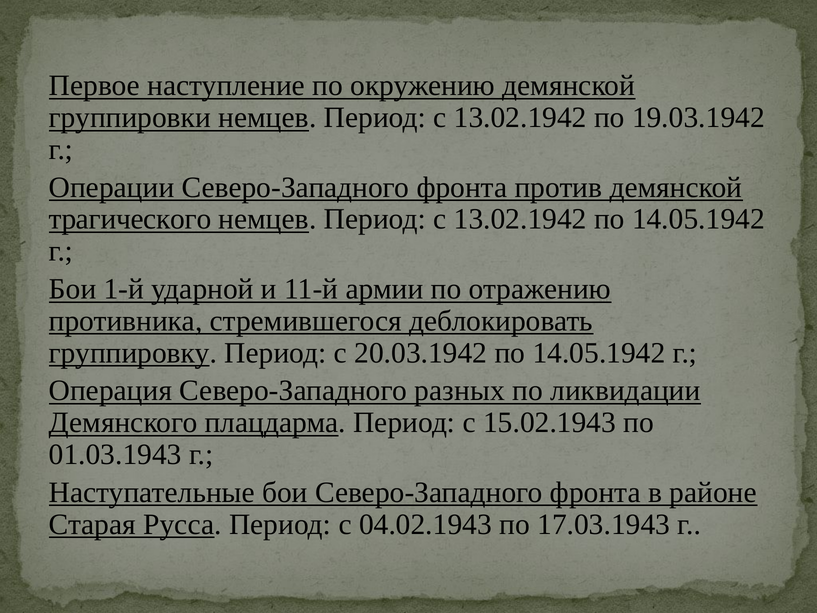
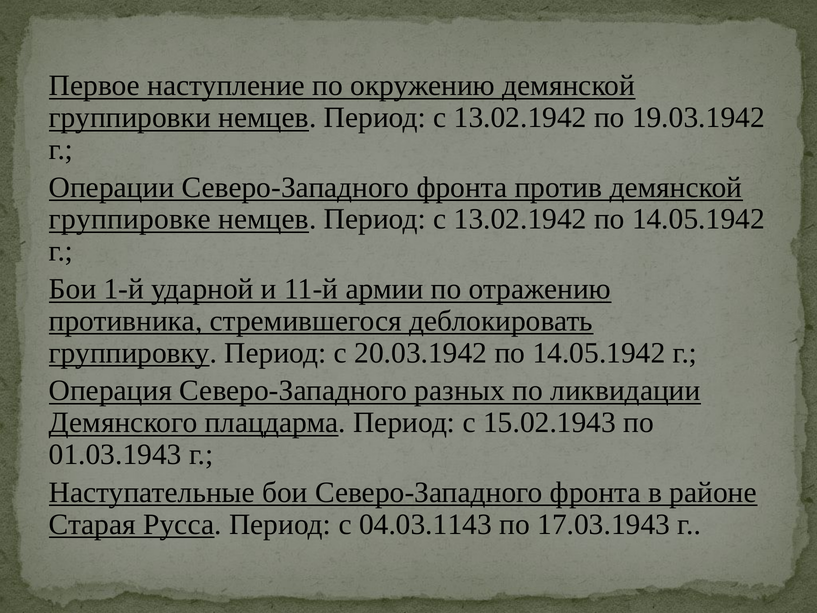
трагического: трагического -> группировке
04.02.1943: 04.02.1943 -> 04.03.1143
